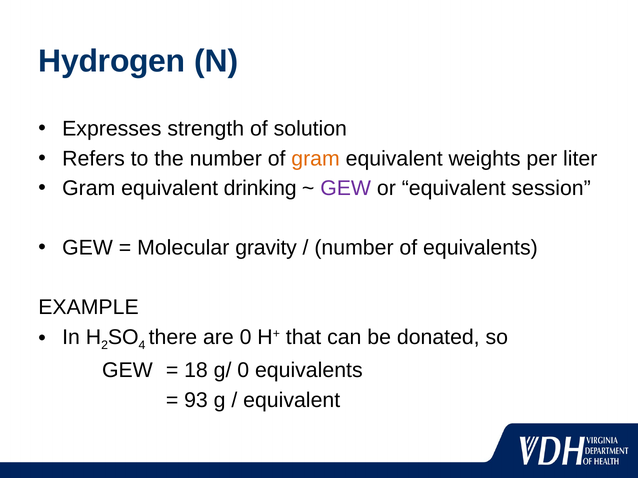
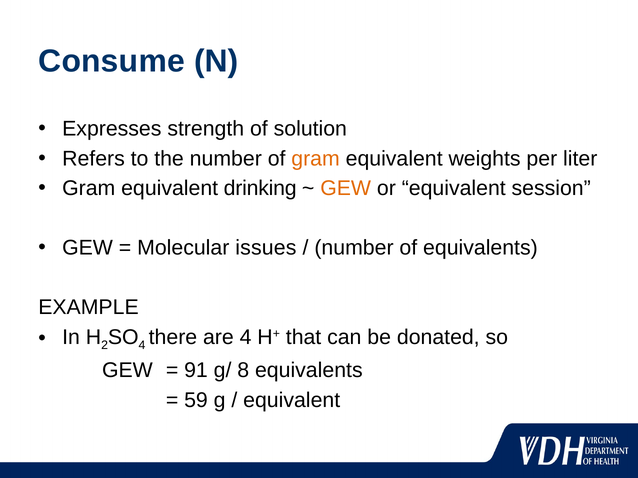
Hydrogen: Hydrogen -> Consume
GEW at (346, 189) colour: purple -> orange
gravity: gravity -> issues
are 0: 0 -> 4
18: 18 -> 91
g/ 0: 0 -> 8
93: 93 -> 59
